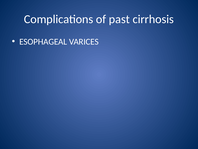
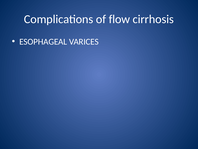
past: past -> flow
